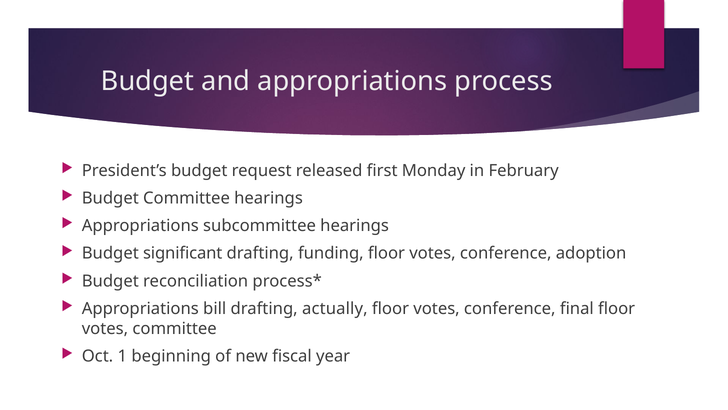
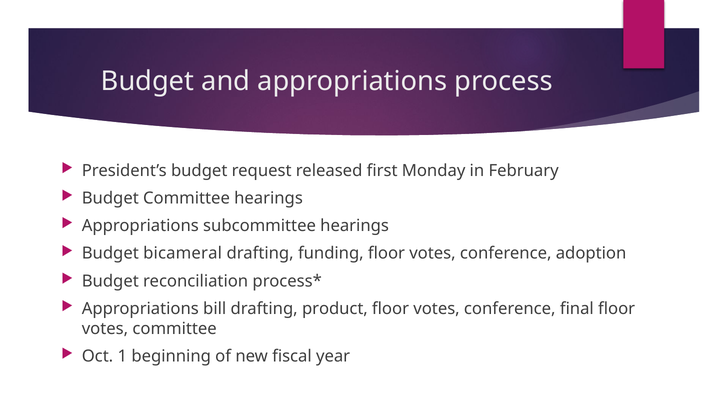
significant: significant -> bicameral
actually: actually -> product
